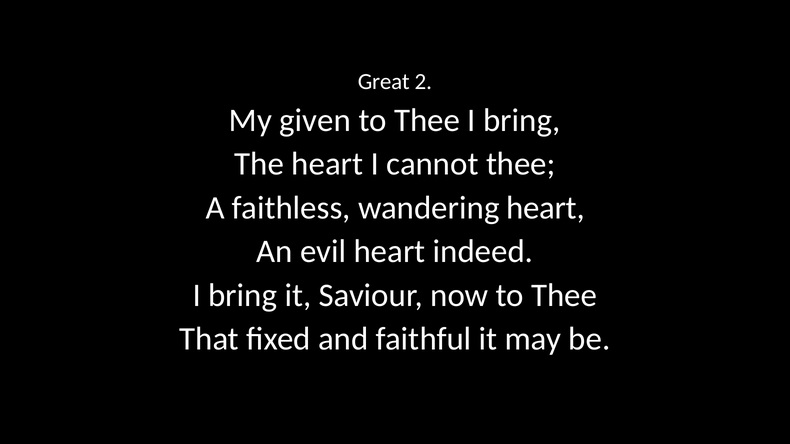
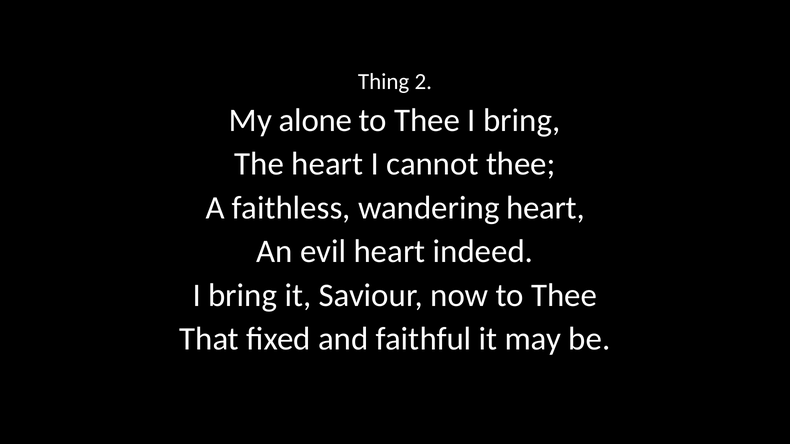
Great: Great -> Thing
given: given -> alone
